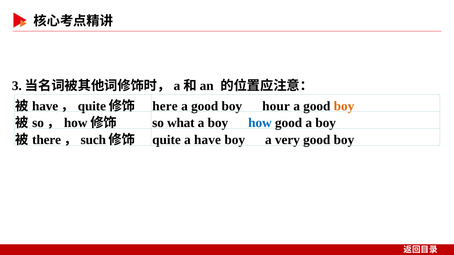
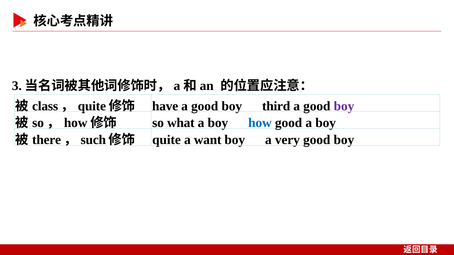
have at (45, 106): have -> class
here: here -> have
hour: hour -> third
boy at (344, 106) colour: orange -> purple
a have: have -> want
